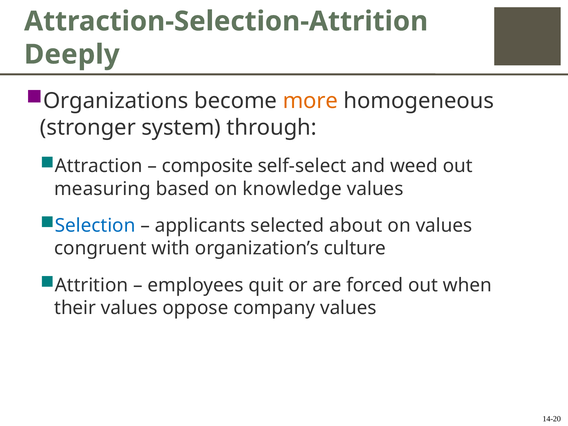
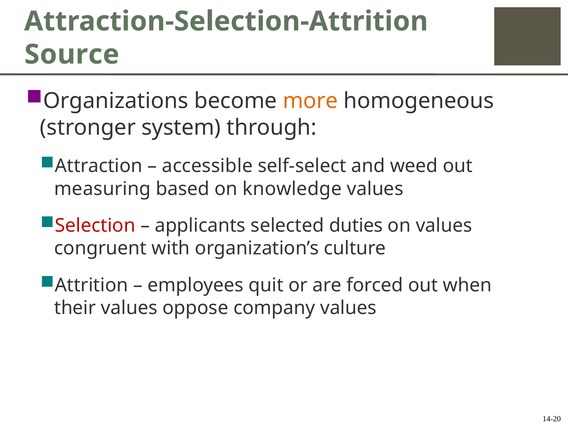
Deeply: Deeply -> Source
composite: composite -> accessible
Selection colour: blue -> red
about: about -> duties
